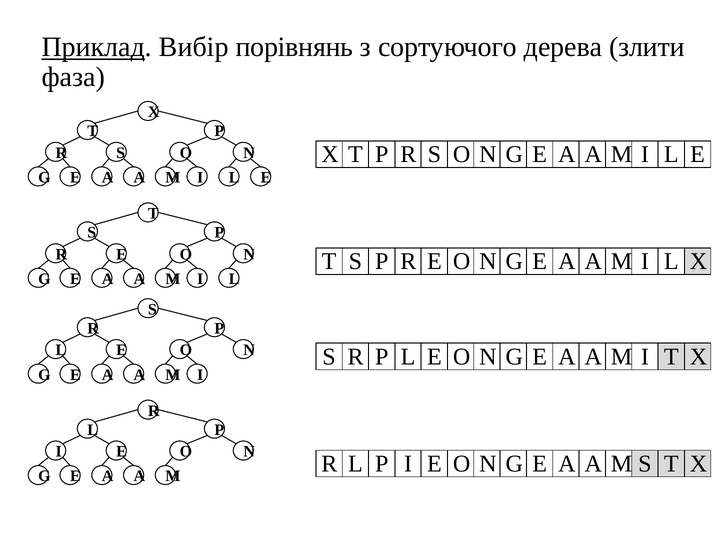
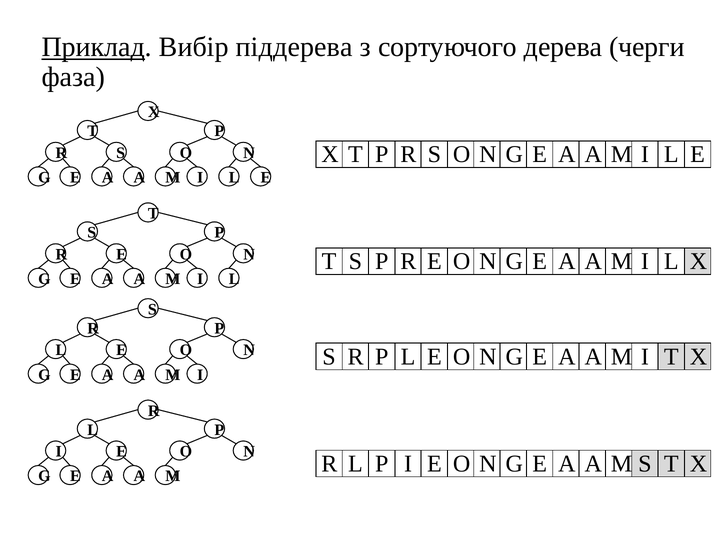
порівнянь: порівнянь -> піддерева
злити: злити -> черги
